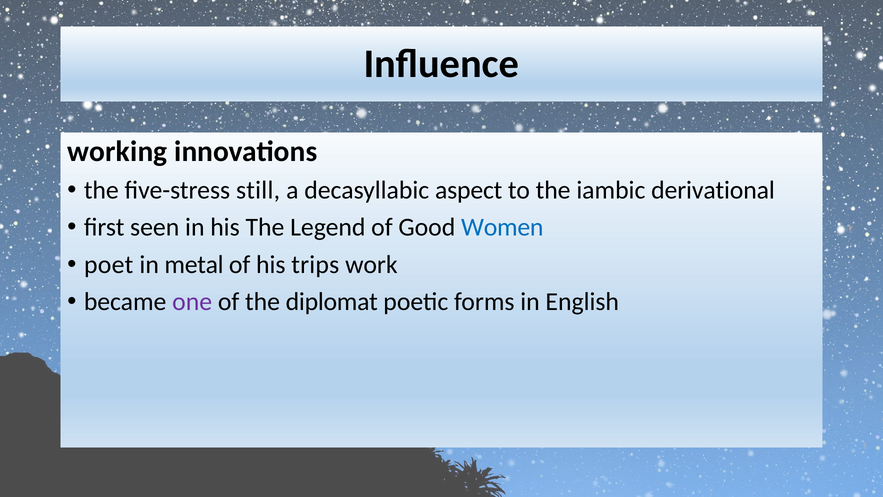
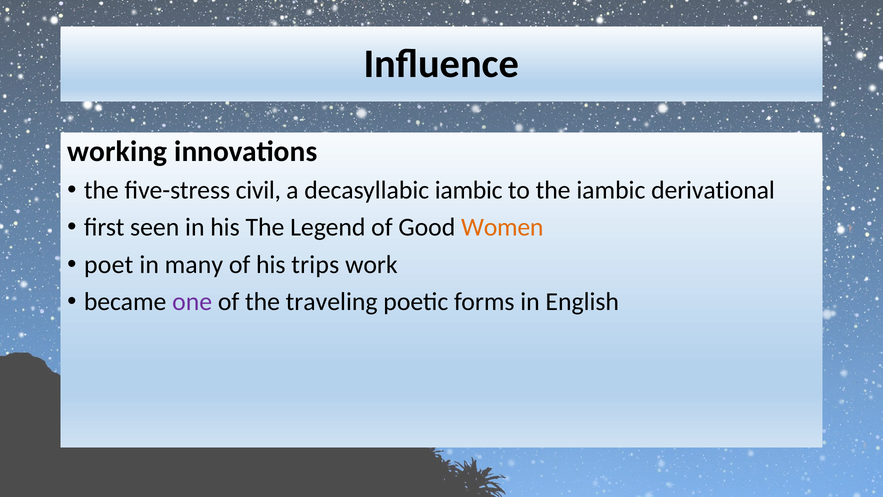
still: still -> civil
decasyllabic aspect: aspect -> iambic
Women colour: blue -> orange
metal: metal -> many
diplomat: diplomat -> traveling
